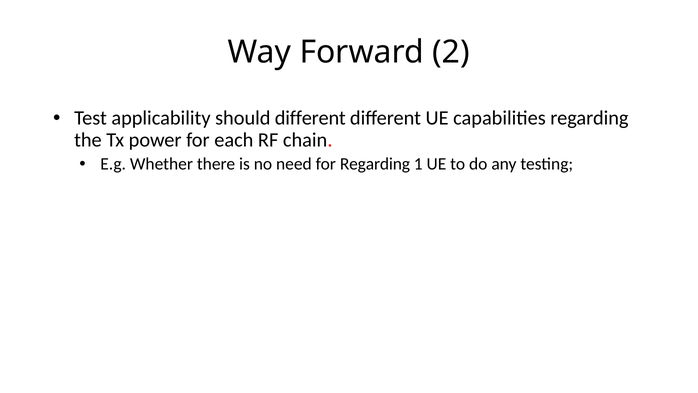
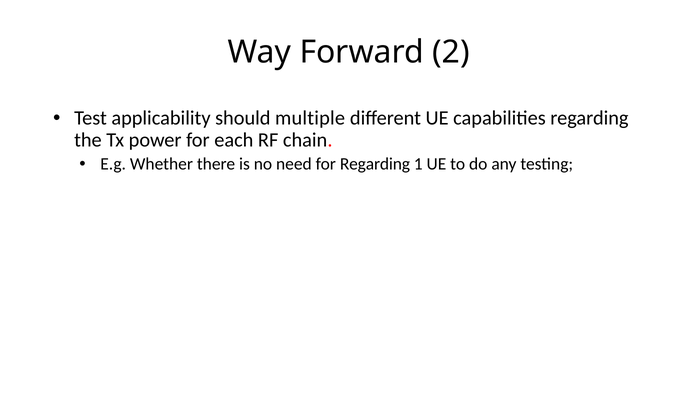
should different: different -> multiple
